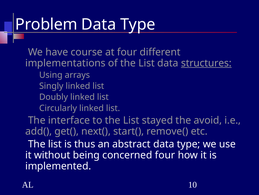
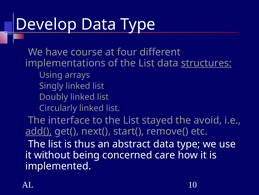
Problem: Problem -> Develop
add( underline: none -> present
concerned four: four -> care
